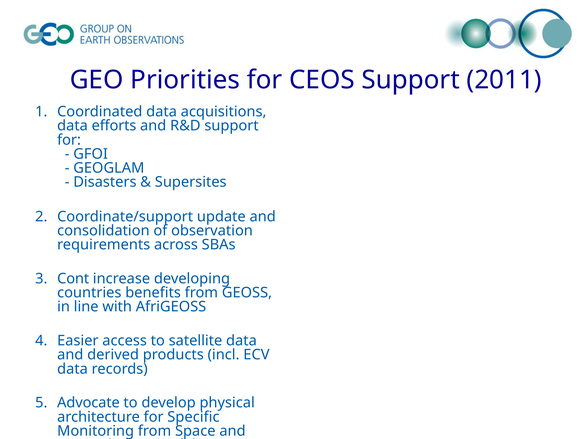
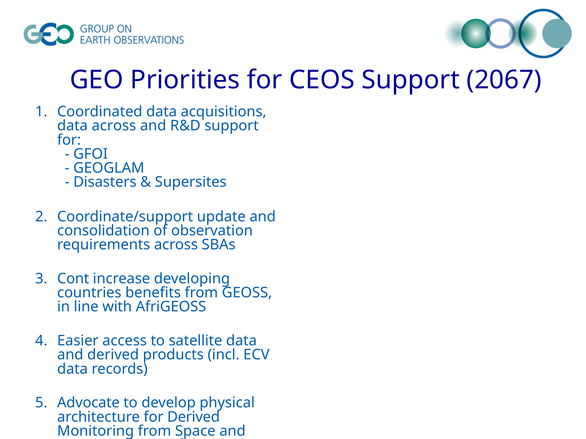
2011: 2011 -> 2067
data efforts: efforts -> across
for Specific: Specific -> Derived
